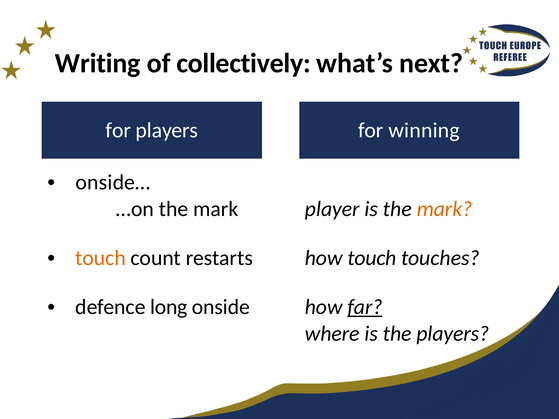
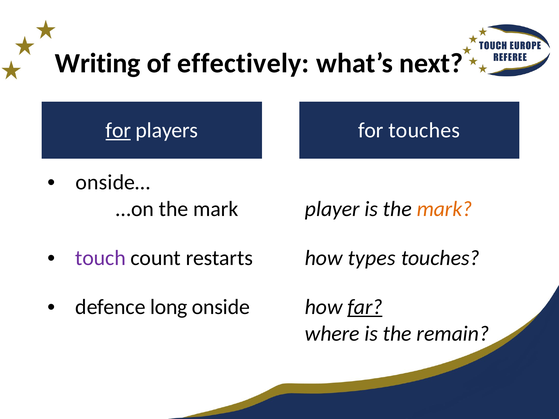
collectively: collectively -> effectively
for at (118, 131) underline: none -> present
for winning: winning -> touches
touch at (101, 258) colour: orange -> purple
how touch: touch -> types
the players: players -> remain
